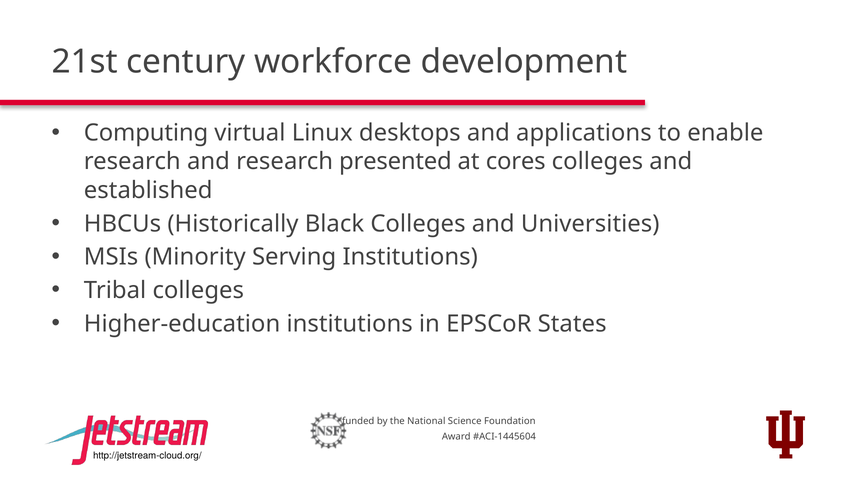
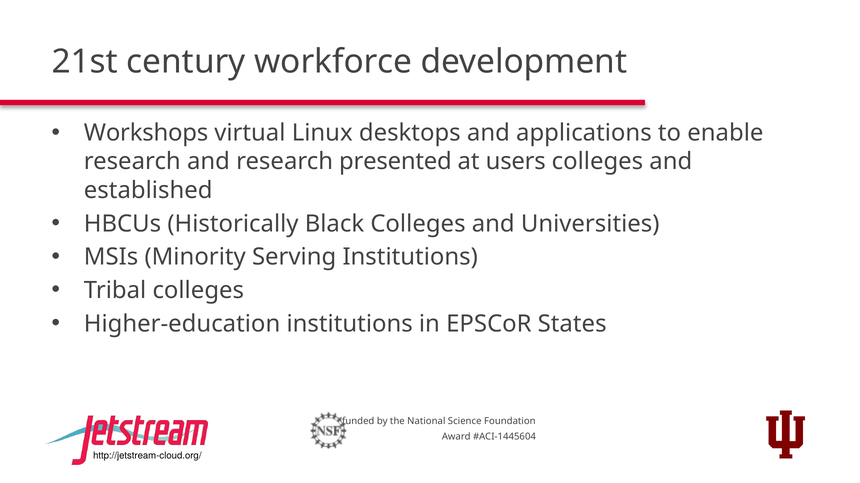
Computing: Computing -> Workshops
cores: cores -> users
